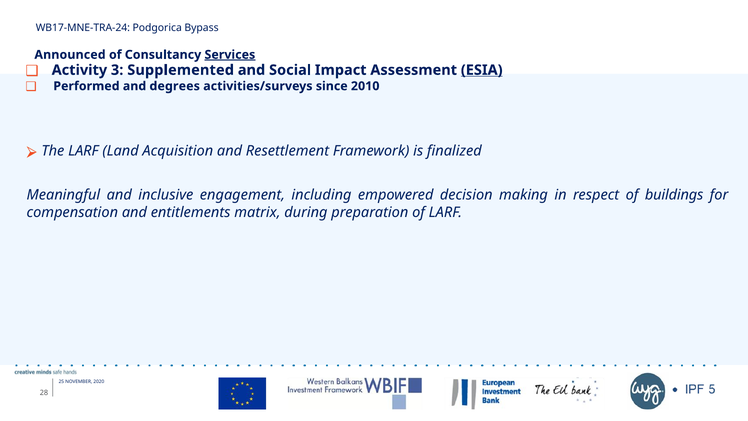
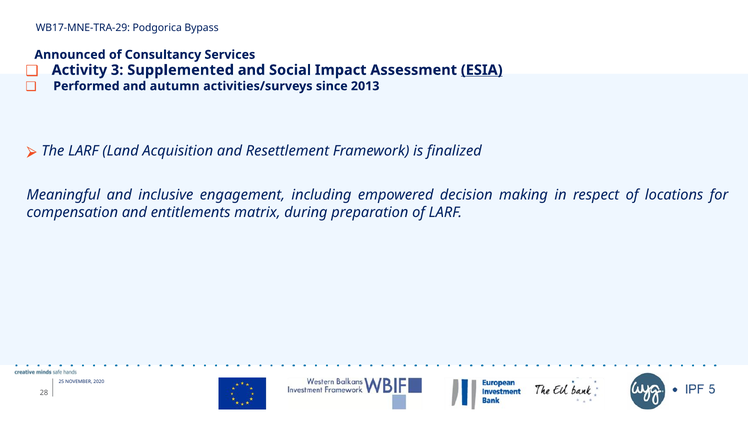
WB17-MNE-TRA-24: WB17-MNE-TRA-24 -> WB17-MNE-TRA-29
Services underline: present -> none
degrees: degrees -> autumn
2010: 2010 -> 2013
buildings: buildings -> locations
